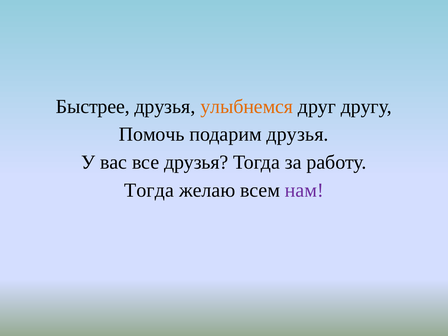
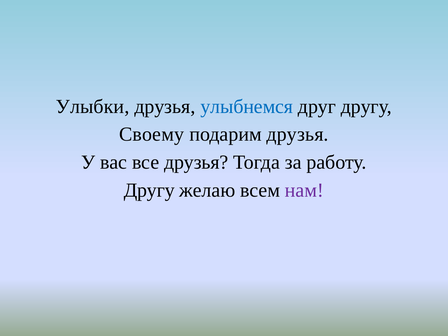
Быстрее: Быстрее -> Улыбки
улыбнемся colour: orange -> blue
Помочь: Помочь -> Своему
Тогда at (149, 190): Тогда -> Другу
